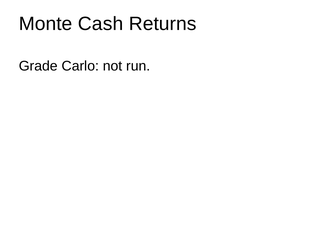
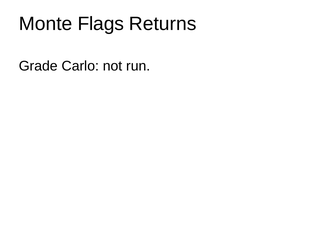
Cash: Cash -> Flags
